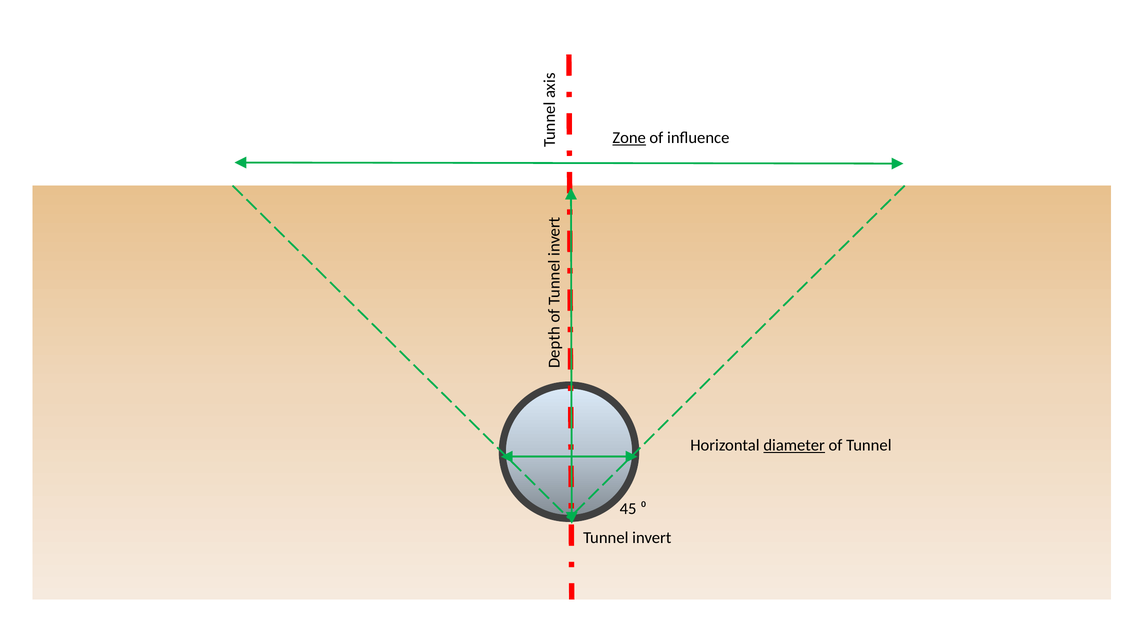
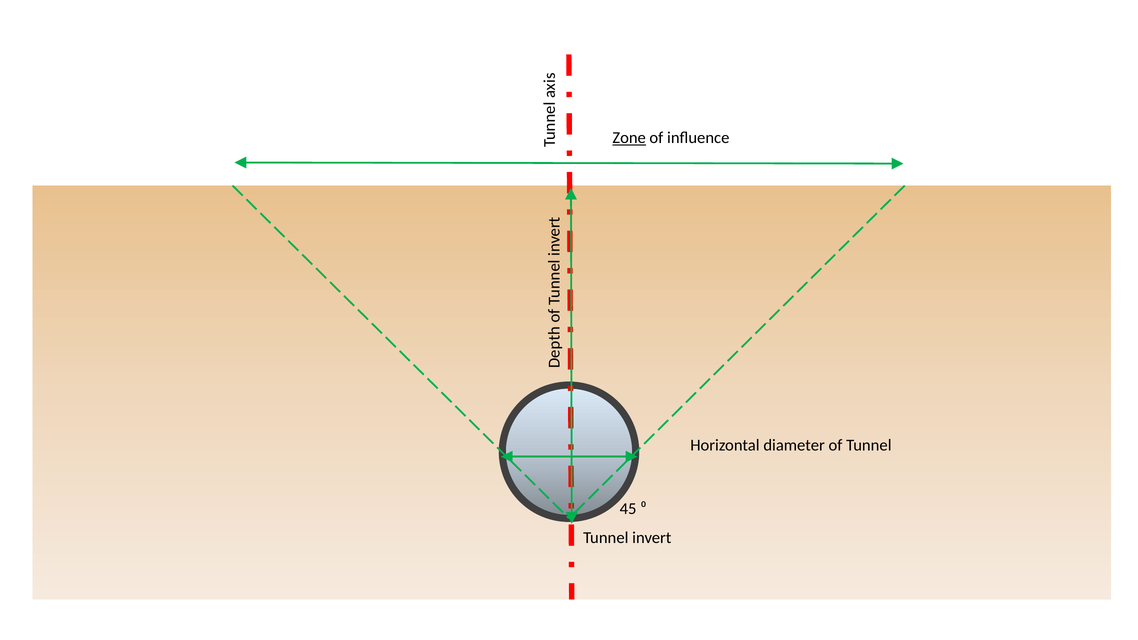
diameter underline: present -> none
